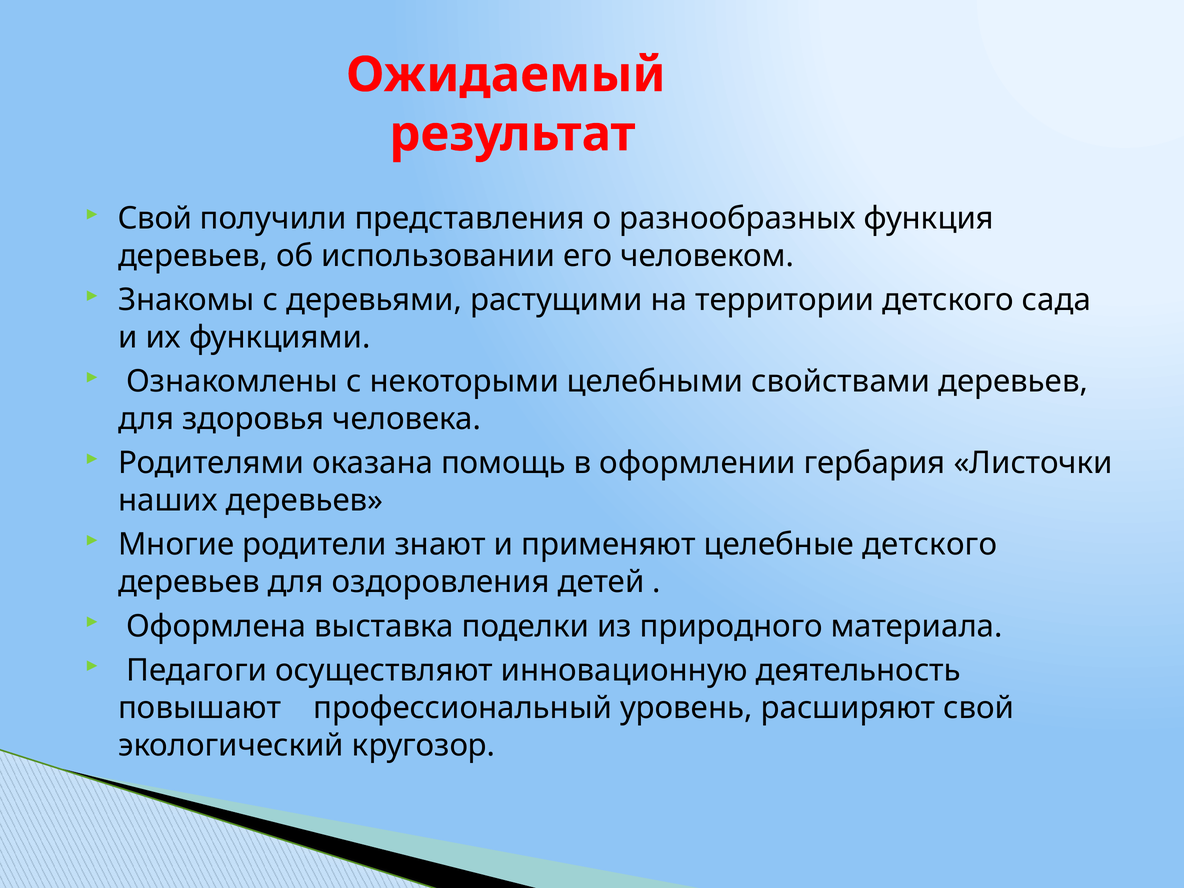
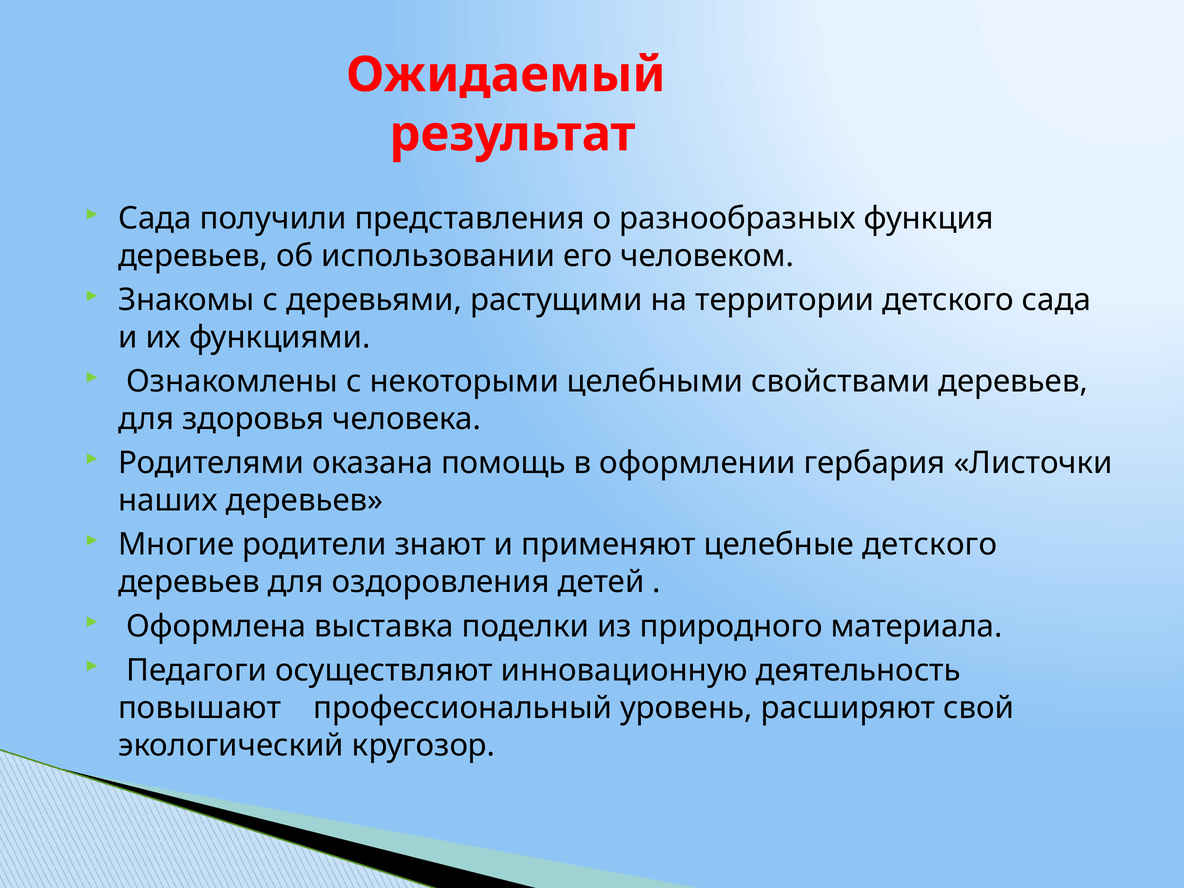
Свой at (155, 219): Свой -> Сада
